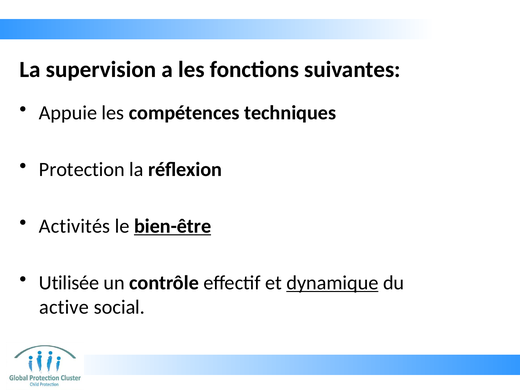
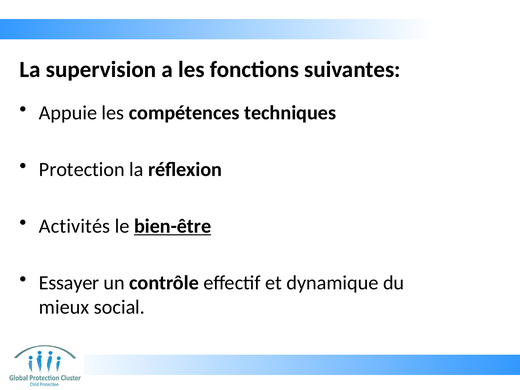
Utilisée: Utilisée -> Essayer
dynamique underline: present -> none
active: active -> mieux
